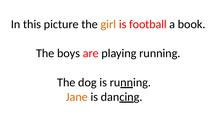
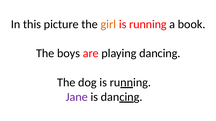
football at (148, 24): football -> running
playing running: running -> dancing
Jane colour: orange -> purple
